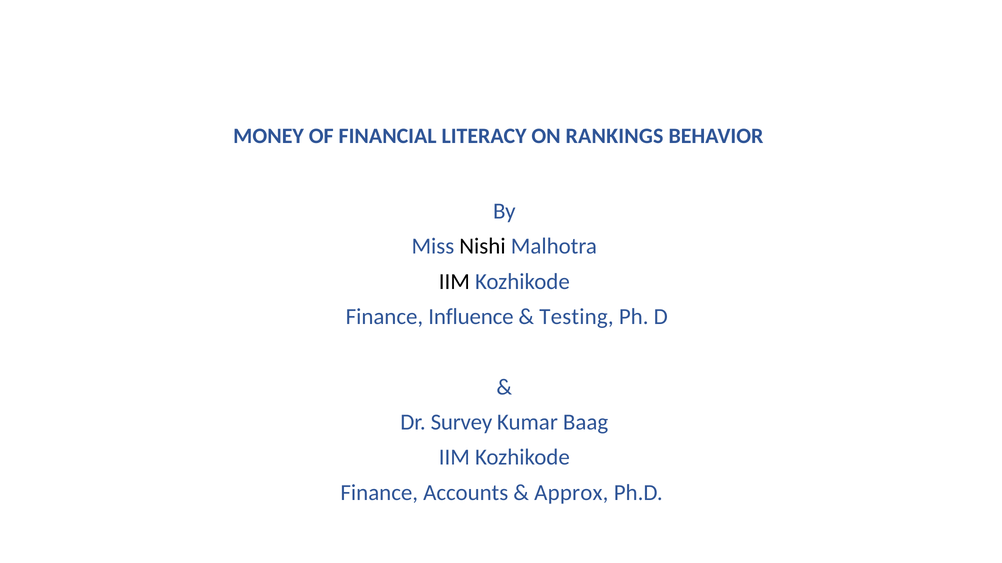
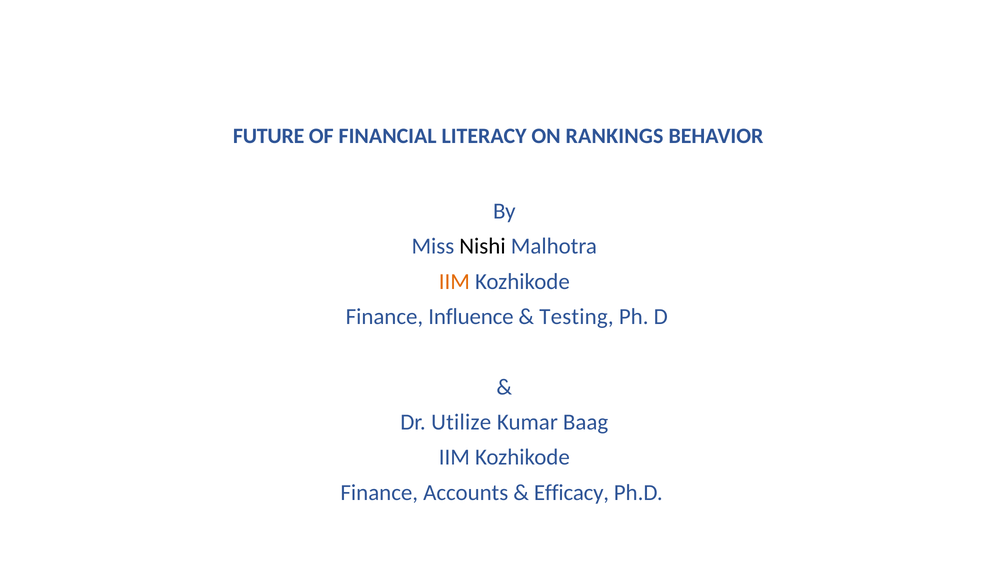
MONEY: MONEY -> FUTURE
IIM at (454, 282) colour: black -> orange
Survey: Survey -> Utilize
Approx: Approx -> Efficacy
